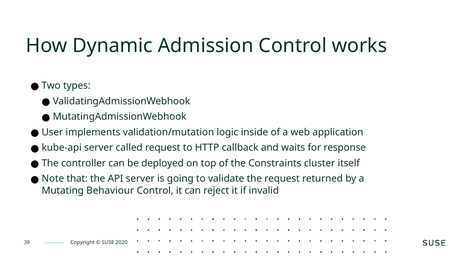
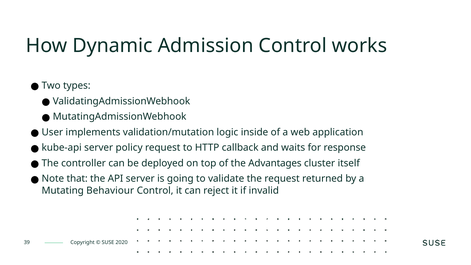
called: called -> policy
Constraints: Constraints -> Advantages
